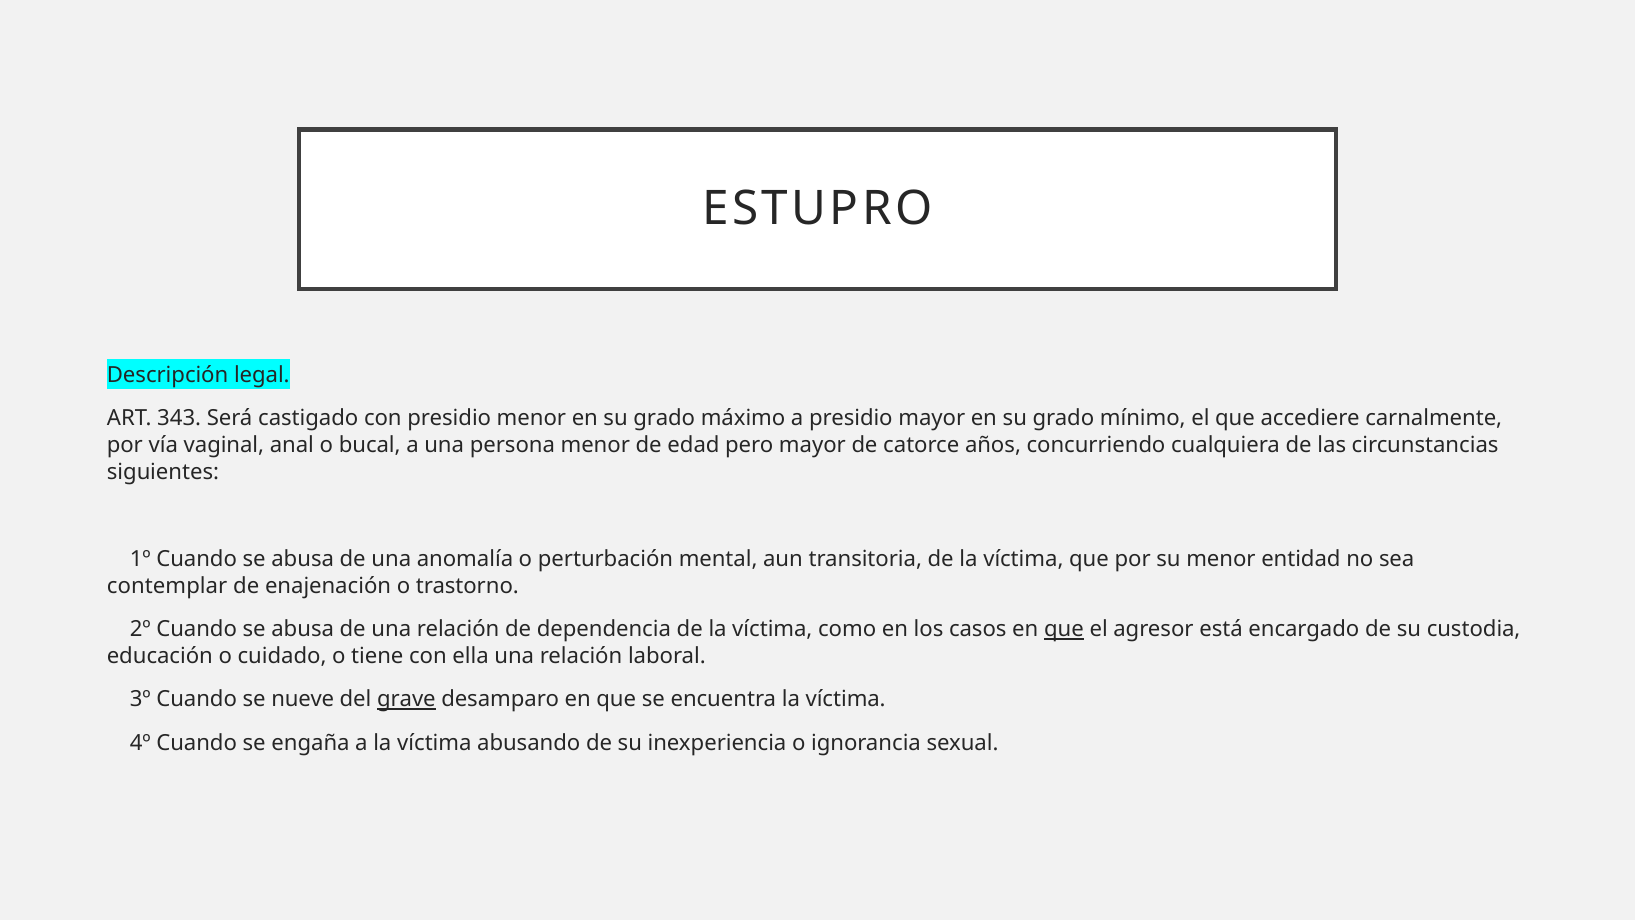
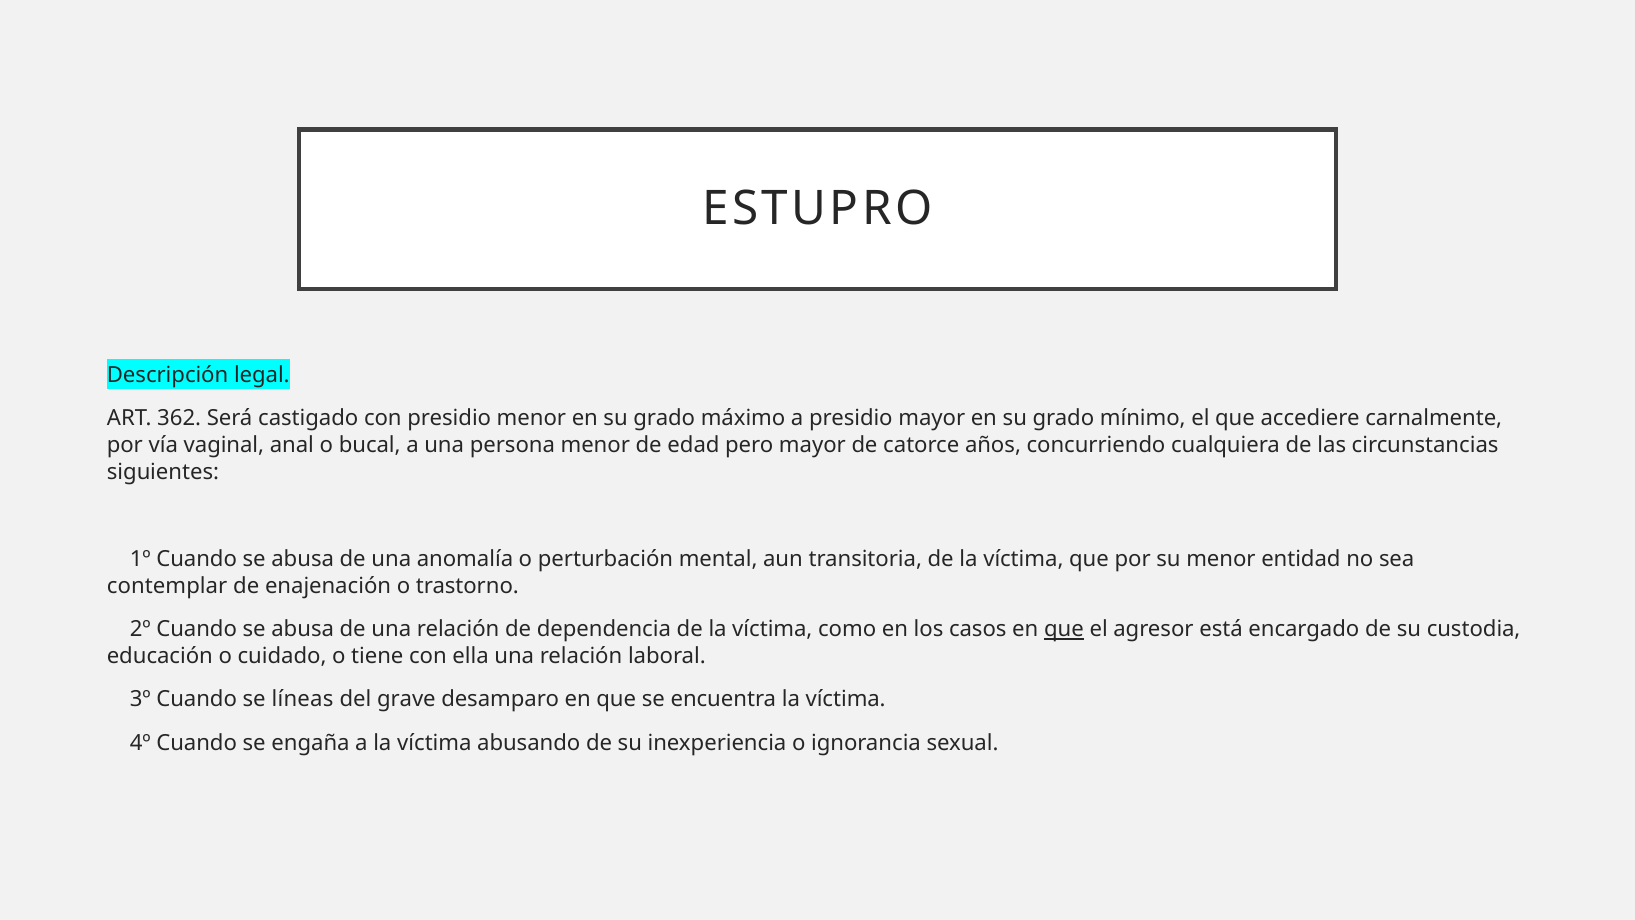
343: 343 -> 362
nueve: nueve -> líneas
grave underline: present -> none
